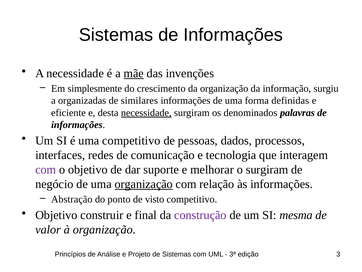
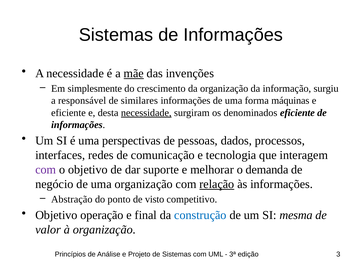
organizadas: organizadas -> responsável
definidas: definidas -> máquinas
denominados palavras: palavras -> eficiente
uma competitivo: competitivo -> perspectivas
o surgiram: surgiram -> demanda
organização at (144, 184) underline: present -> none
relação underline: none -> present
construir: construir -> operação
construção colour: purple -> blue
